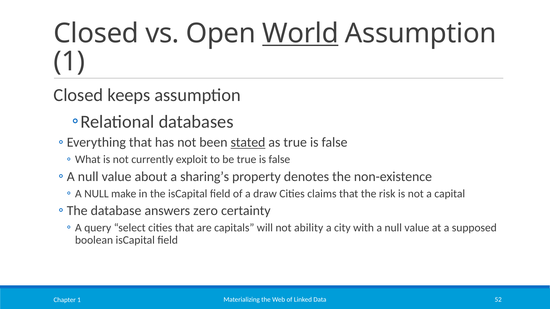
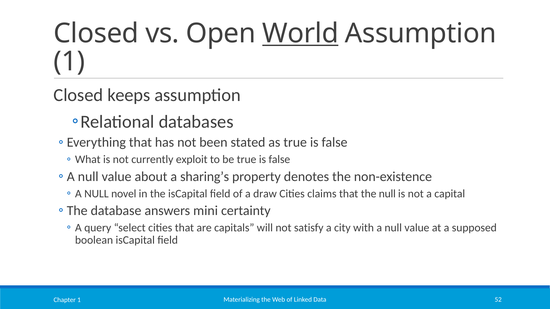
stated underline: present -> none
make: make -> novel
the risk: risk -> null
zero: zero -> mini
ability: ability -> satisfy
